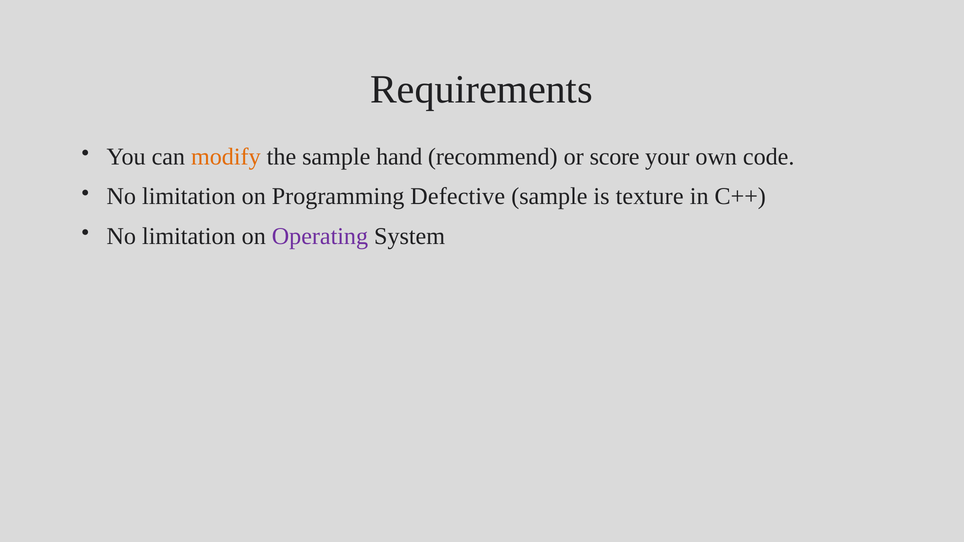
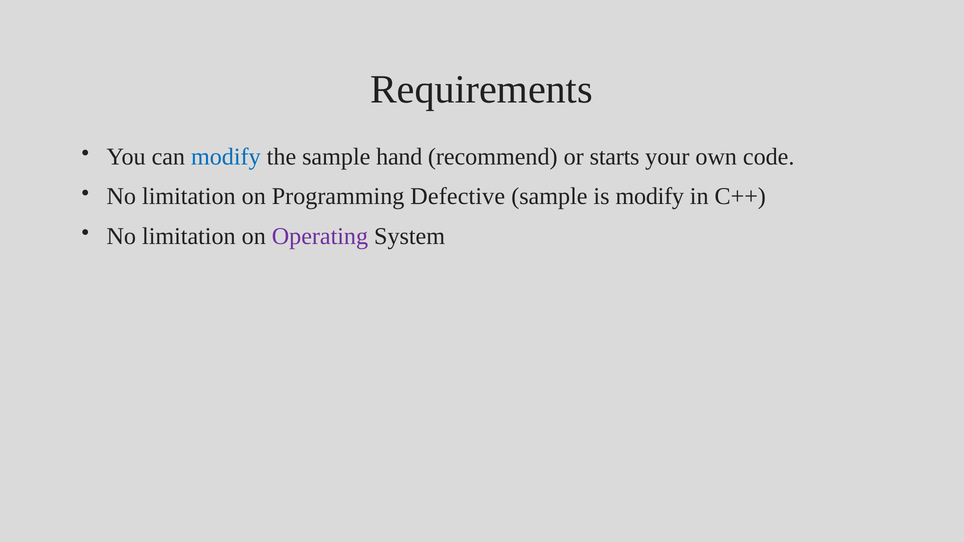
modify at (226, 157) colour: orange -> blue
score: score -> starts
is texture: texture -> modify
